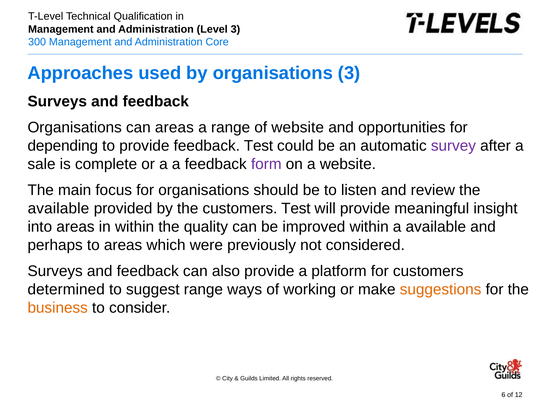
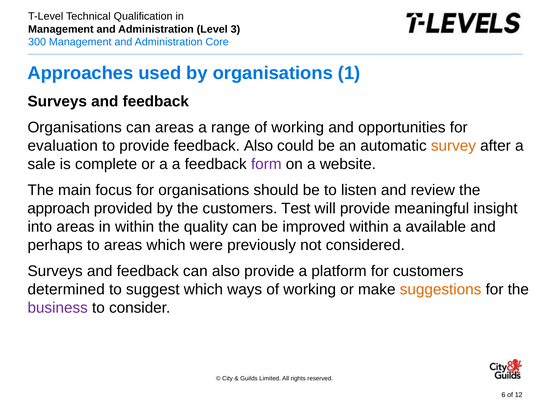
organisations 3: 3 -> 1
range of website: website -> working
depending: depending -> evaluation
feedback Test: Test -> Also
survey colour: purple -> orange
available at (58, 208): available -> approach
suggest range: range -> which
business colour: orange -> purple
